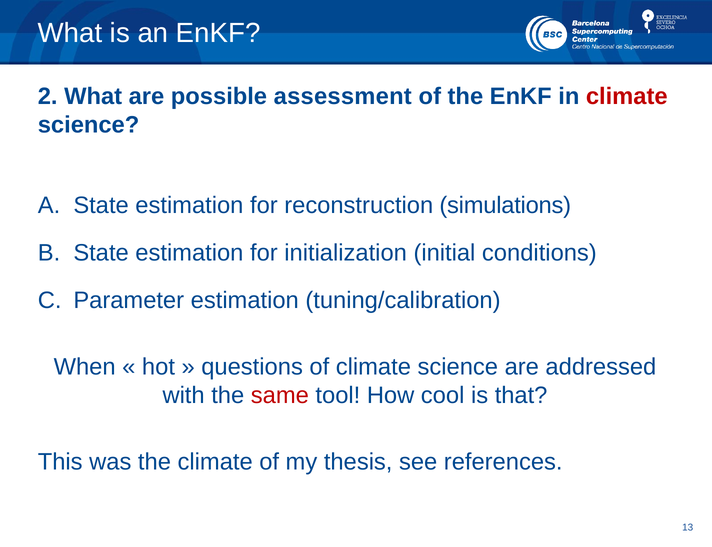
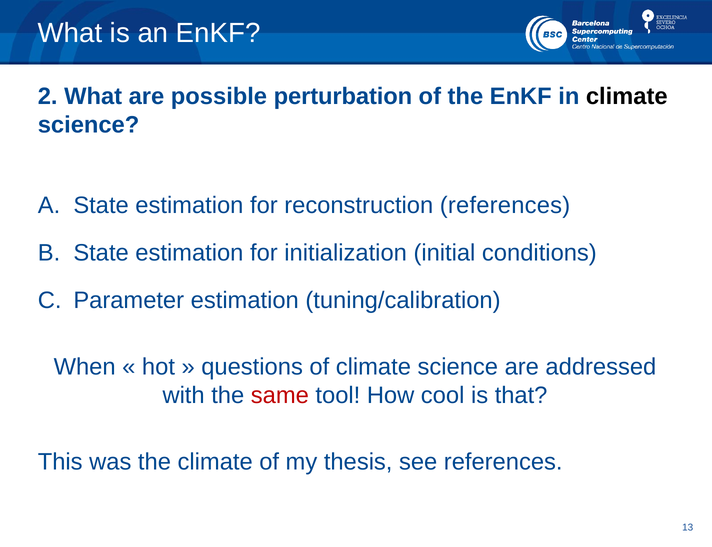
assessment: assessment -> perturbation
climate at (627, 96) colour: red -> black
reconstruction simulations: simulations -> references
